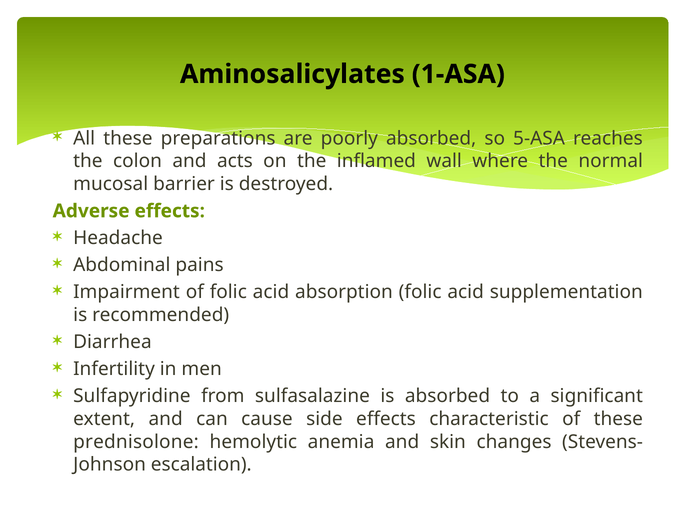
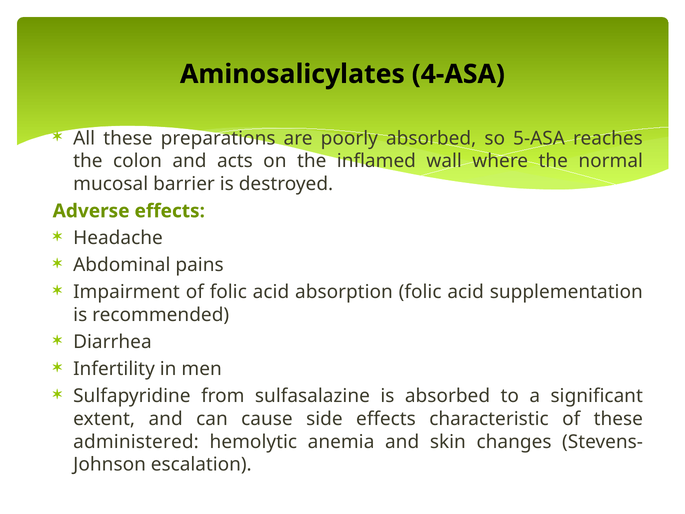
1-ASA: 1-ASA -> 4-ASA
prednisolone: prednisolone -> administered
